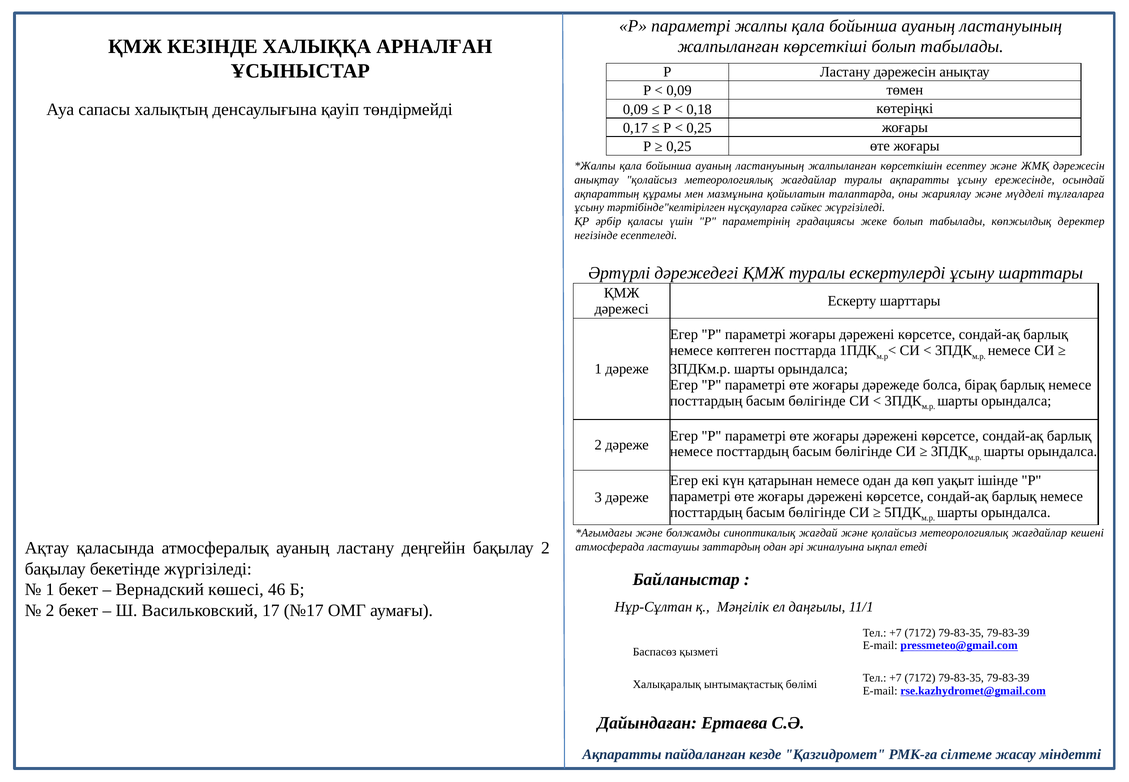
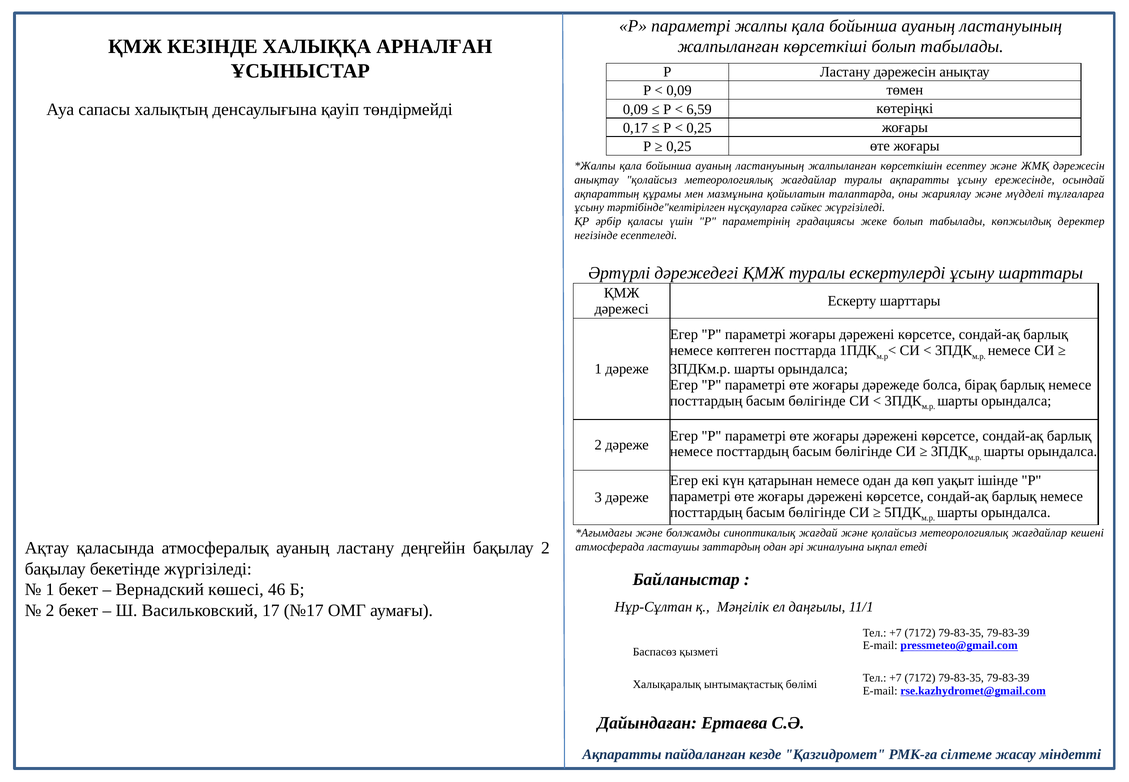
0,18: 0,18 -> 6,59
